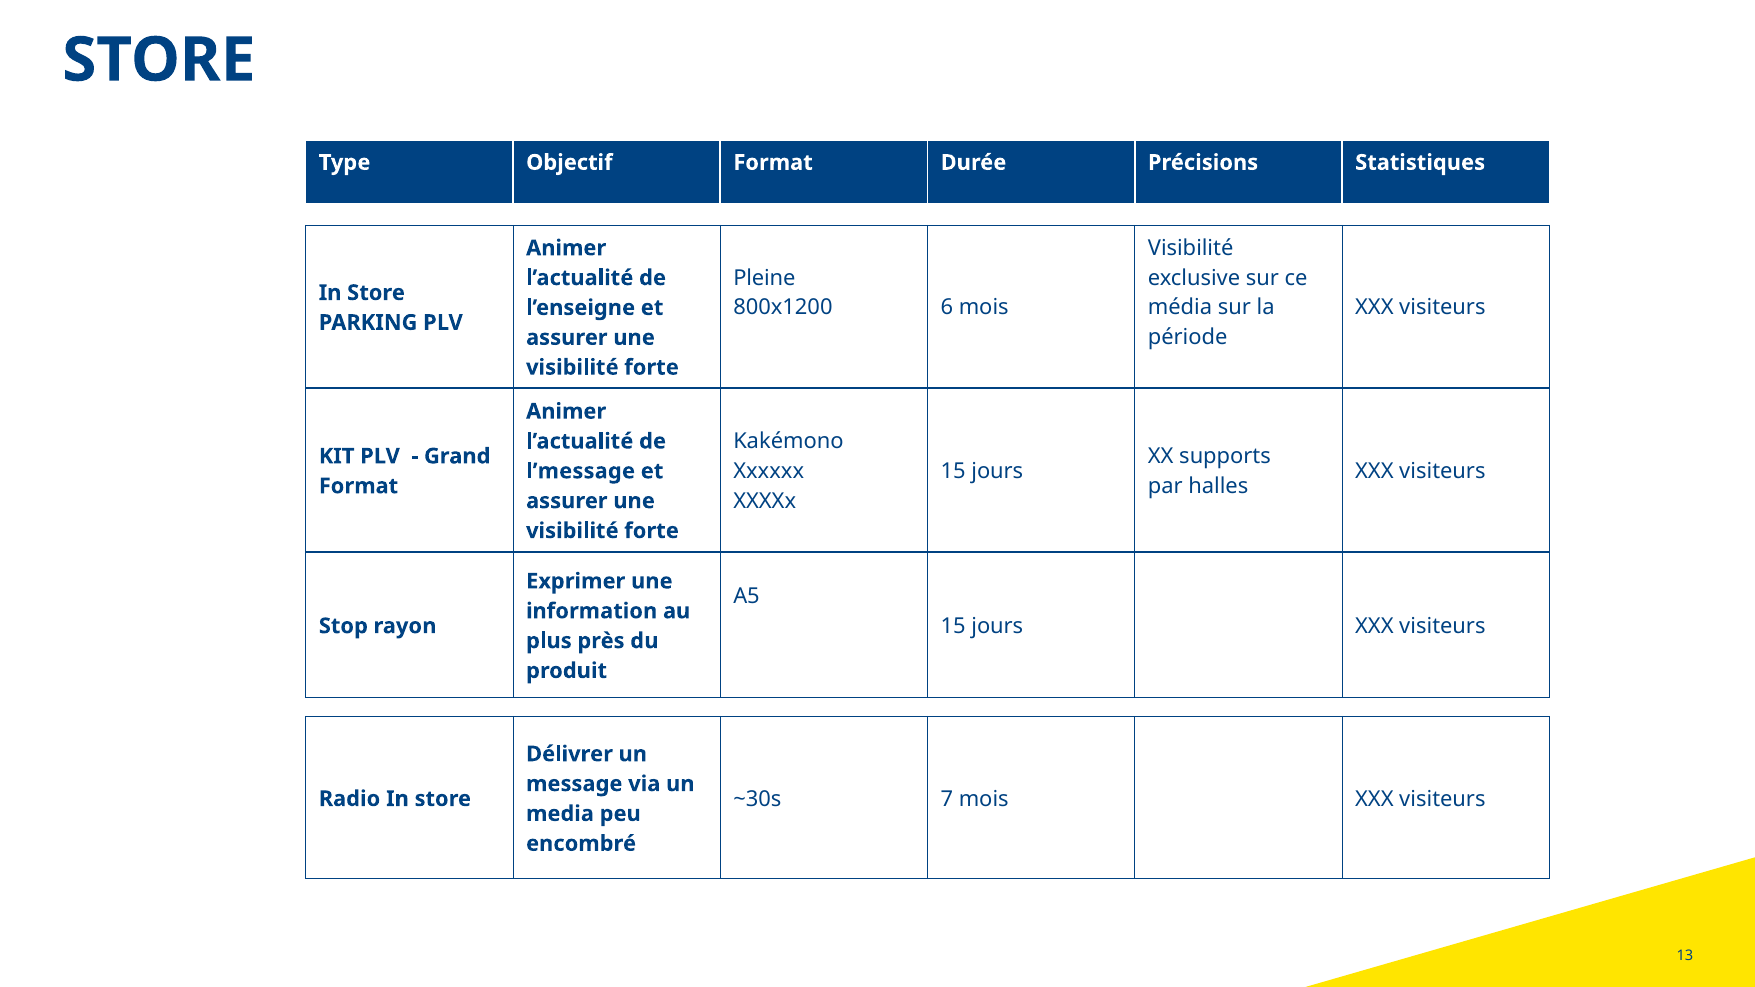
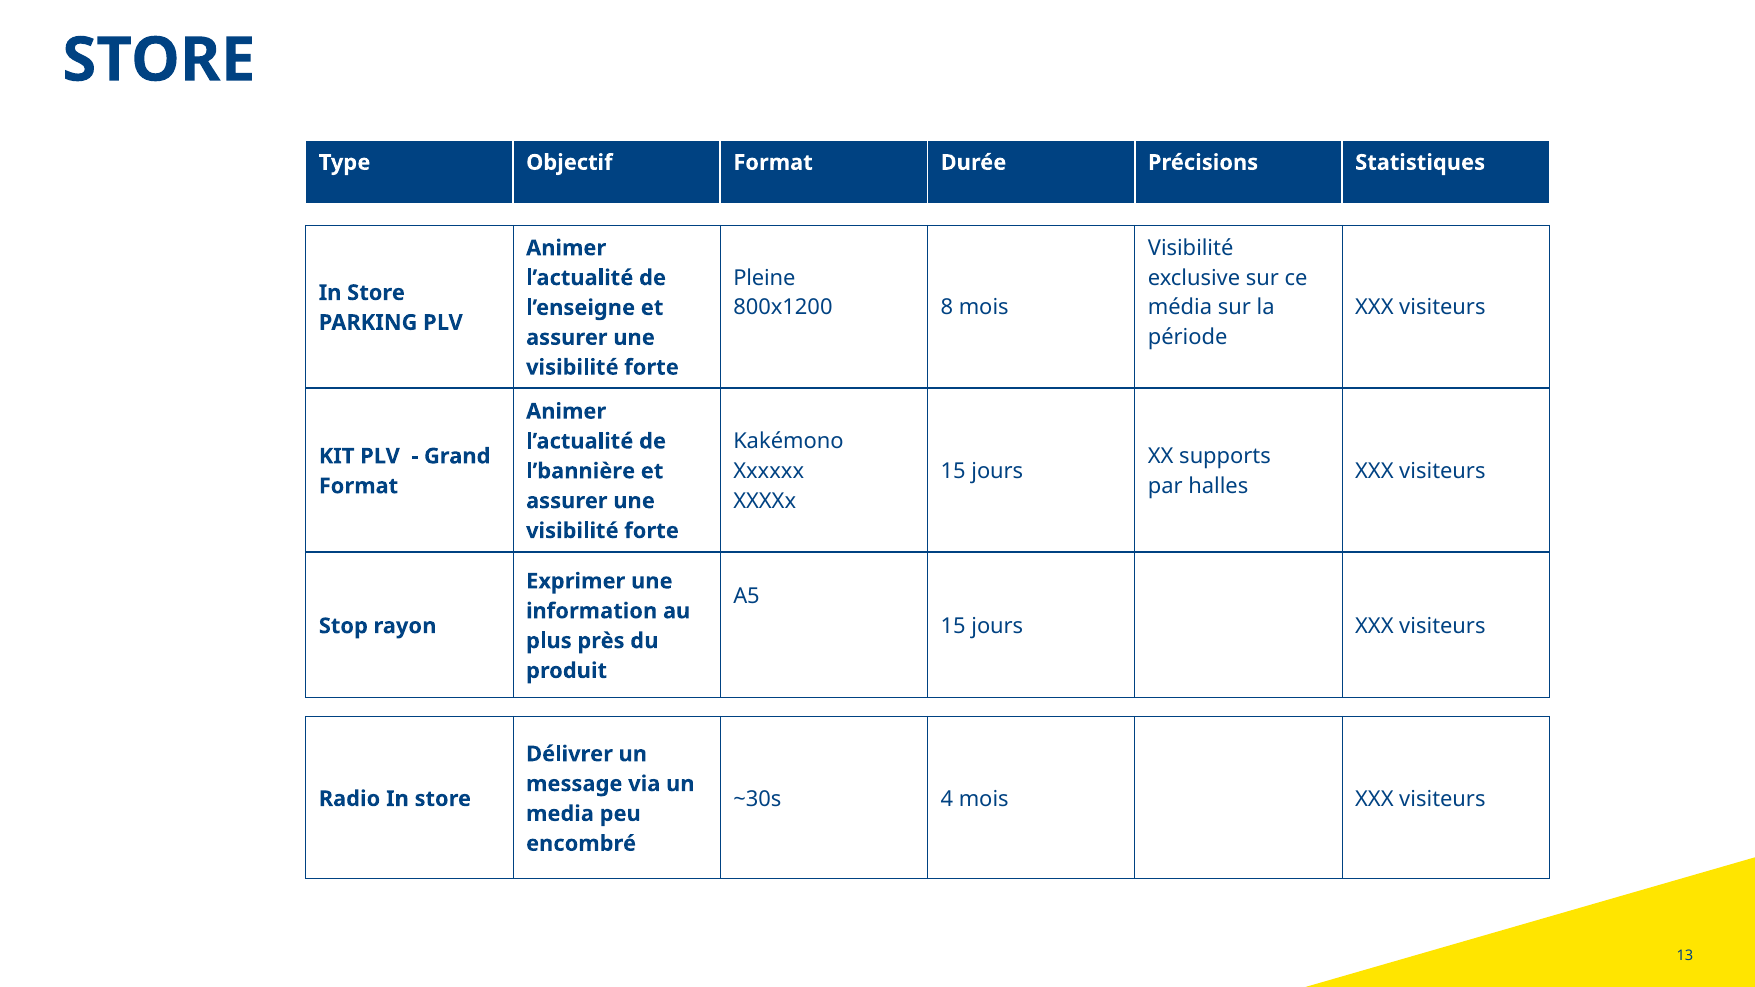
6: 6 -> 8
l’message: l’message -> l’bannière
7: 7 -> 4
